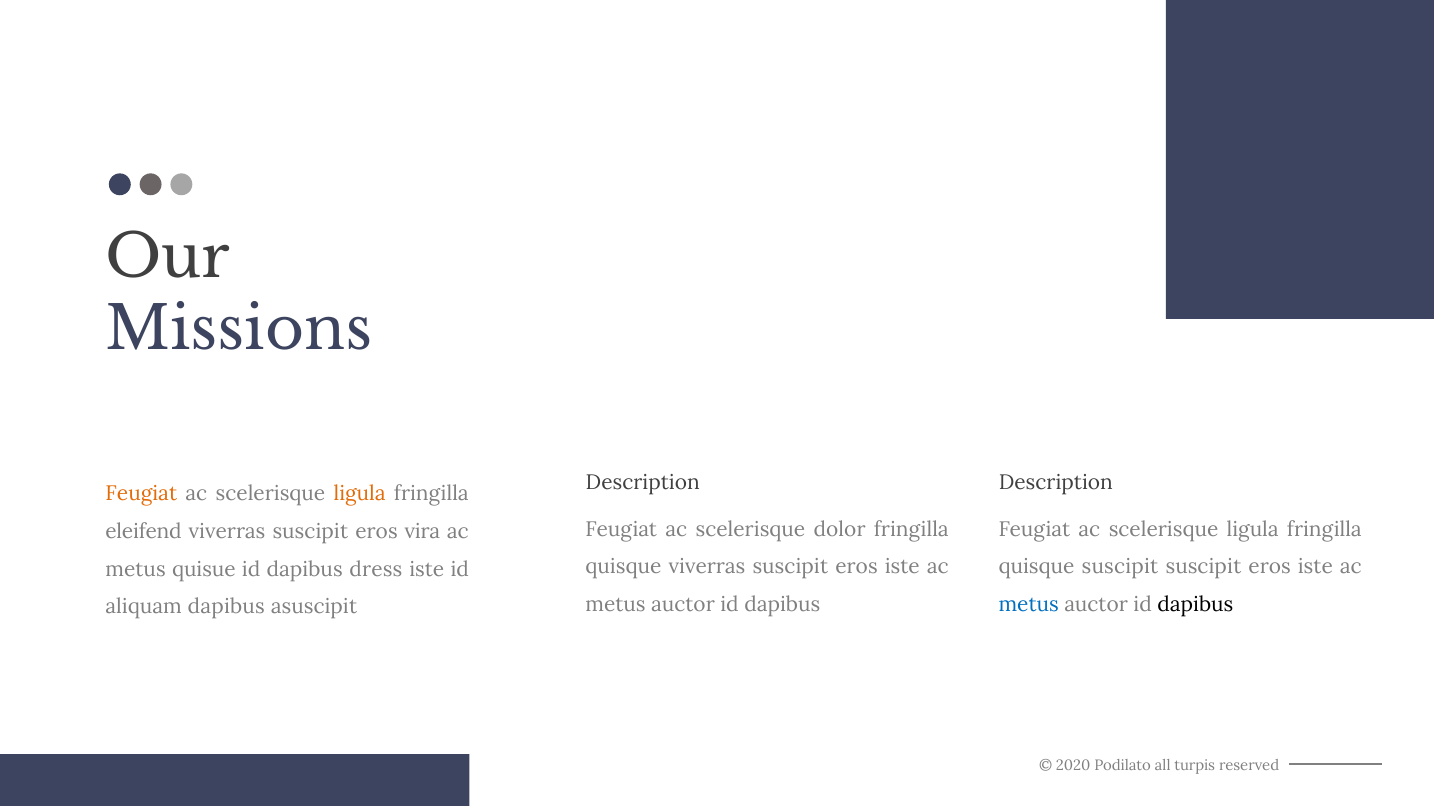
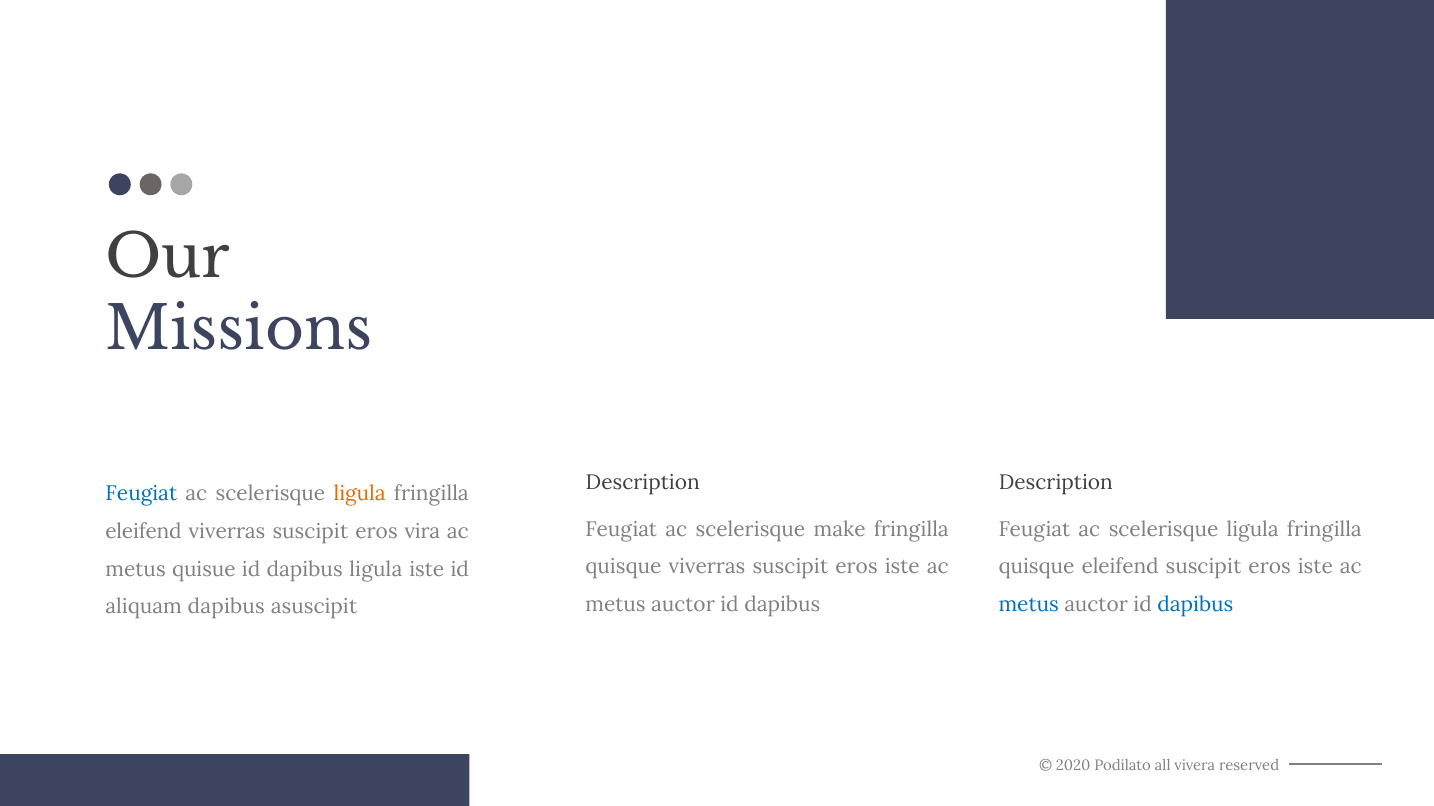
Feugiat at (141, 494) colour: orange -> blue
dolor: dolor -> make
quisque suscipit: suscipit -> eleifend
dapibus dress: dress -> ligula
dapibus at (1195, 605) colour: black -> blue
turpis: turpis -> vivera
